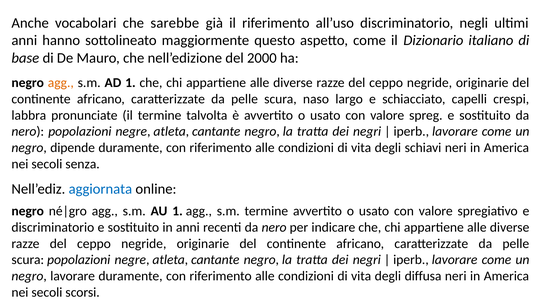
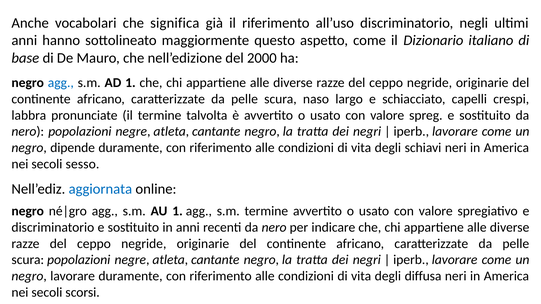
sarebbe: sarebbe -> significa
agg at (61, 83) colour: orange -> blue
senza: senza -> sesso
